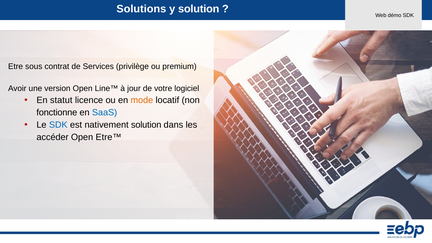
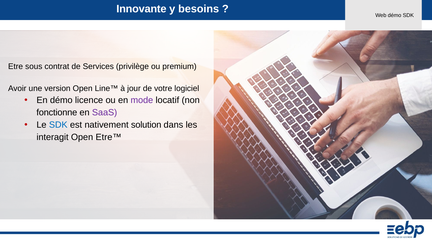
Solutions: Solutions -> Innovante
y solution: solution -> besoins
En statut: statut -> démo
mode colour: orange -> purple
SaaS colour: blue -> purple
accéder: accéder -> interagit
